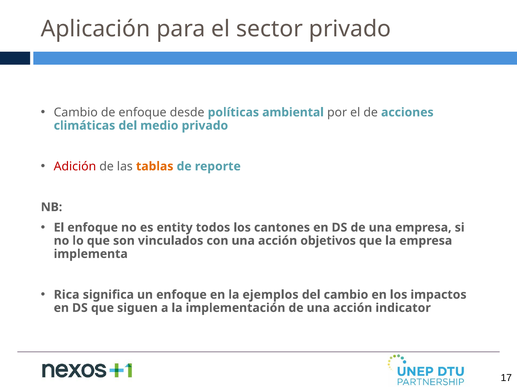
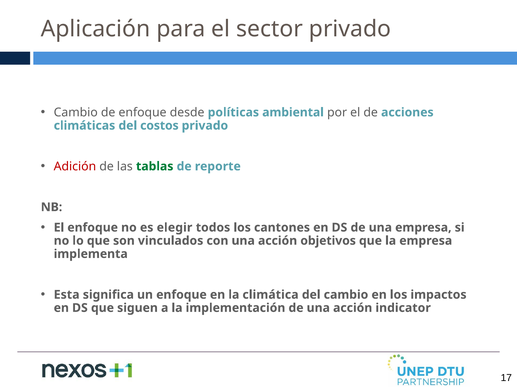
medio: medio -> costos
tablas colour: orange -> green
entity: entity -> elegir
Rica: Rica -> Esta
ejemplos: ejemplos -> climática
